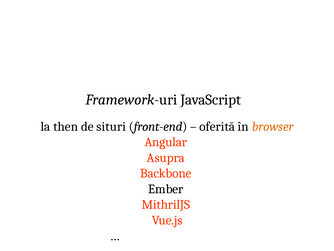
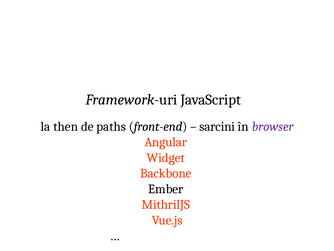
situri: situri -> paths
oferită: oferită -> sarcini
browser colour: orange -> purple
Asupra: Asupra -> Widget
